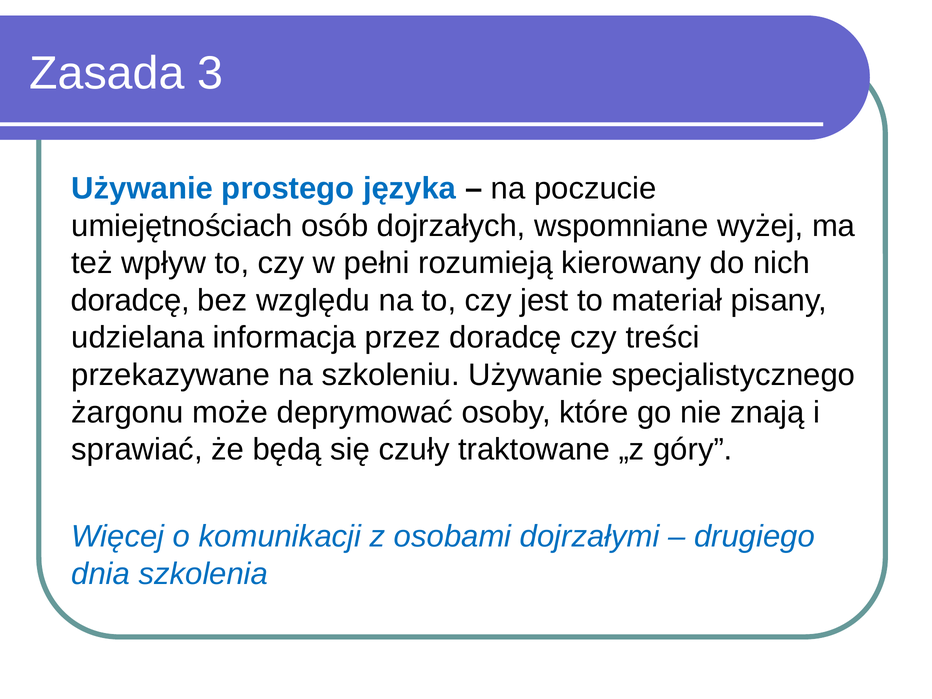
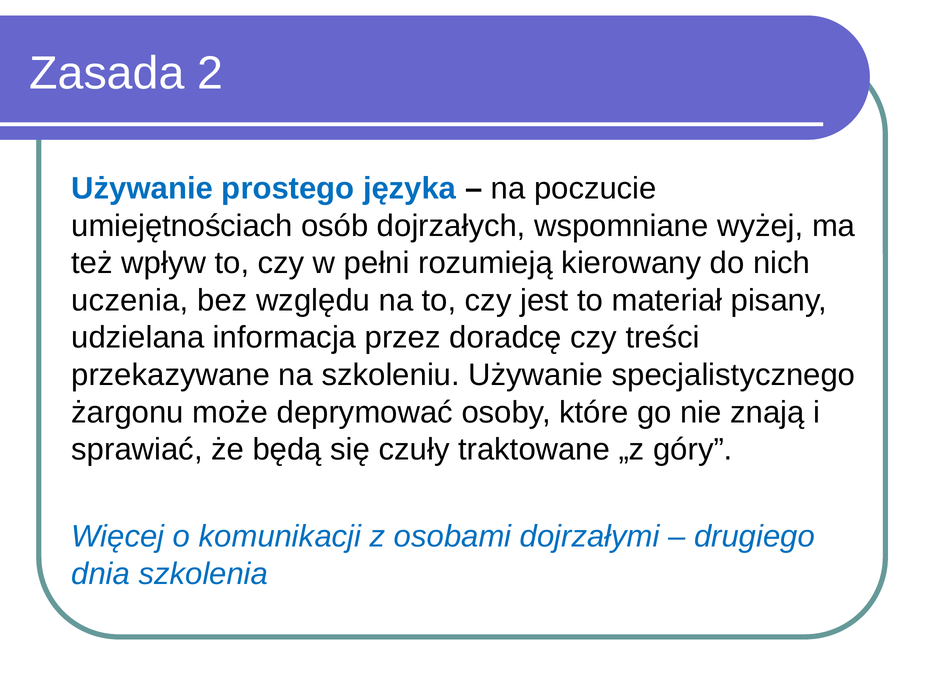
3: 3 -> 2
doradcę at (130, 300): doradcę -> uczenia
